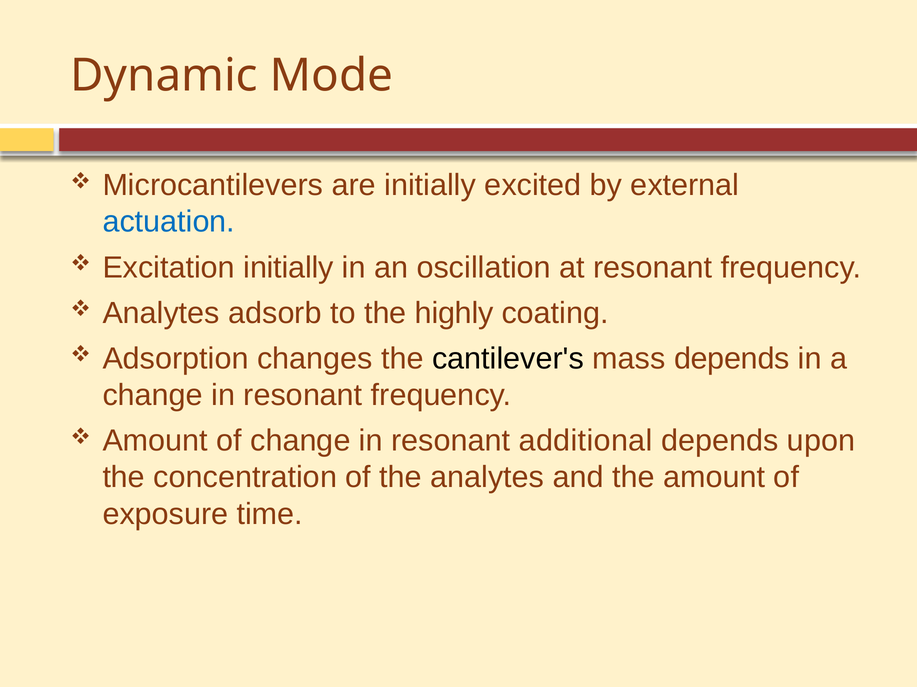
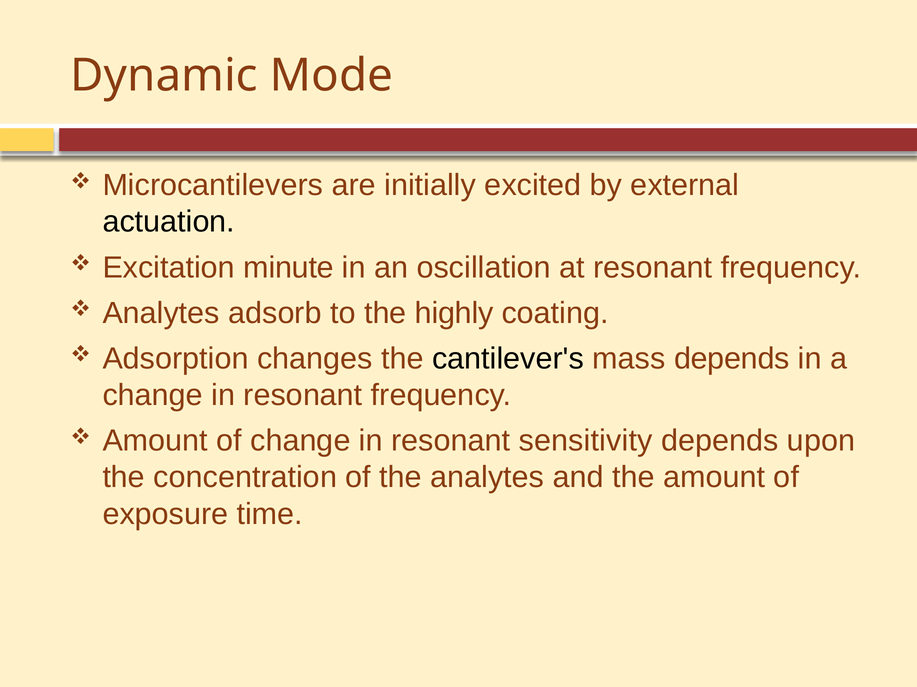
actuation colour: blue -> black
Excitation initially: initially -> minute
additional: additional -> sensitivity
